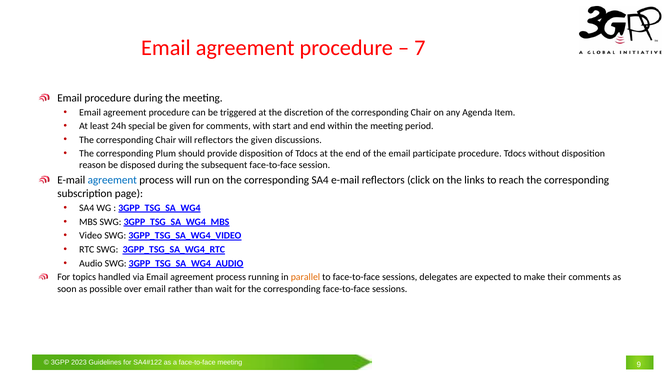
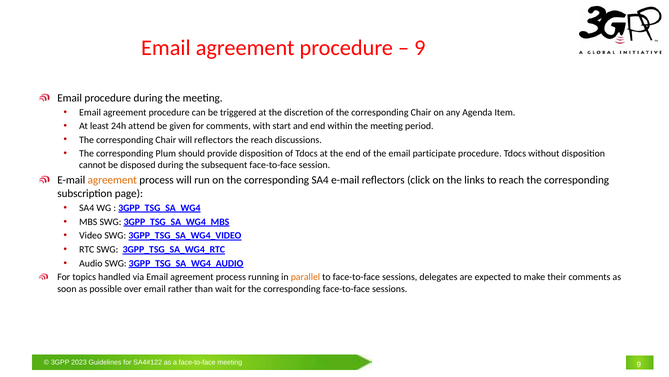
7 at (420, 48): 7 -> 9
special: special -> attend
the given: given -> reach
reason: reason -> cannot
agreement at (112, 180) colour: blue -> orange
